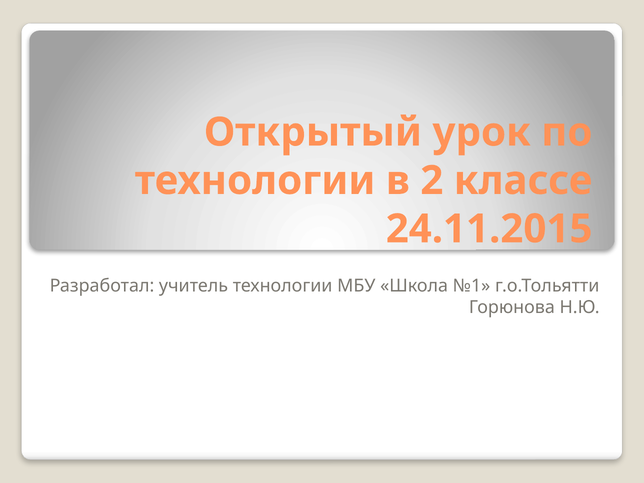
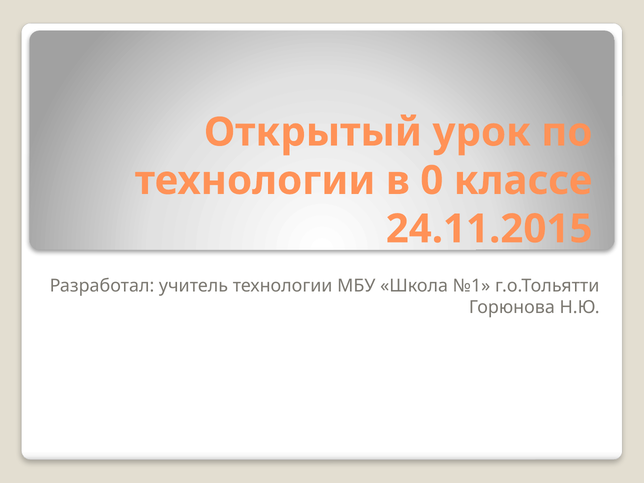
2: 2 -> 0
